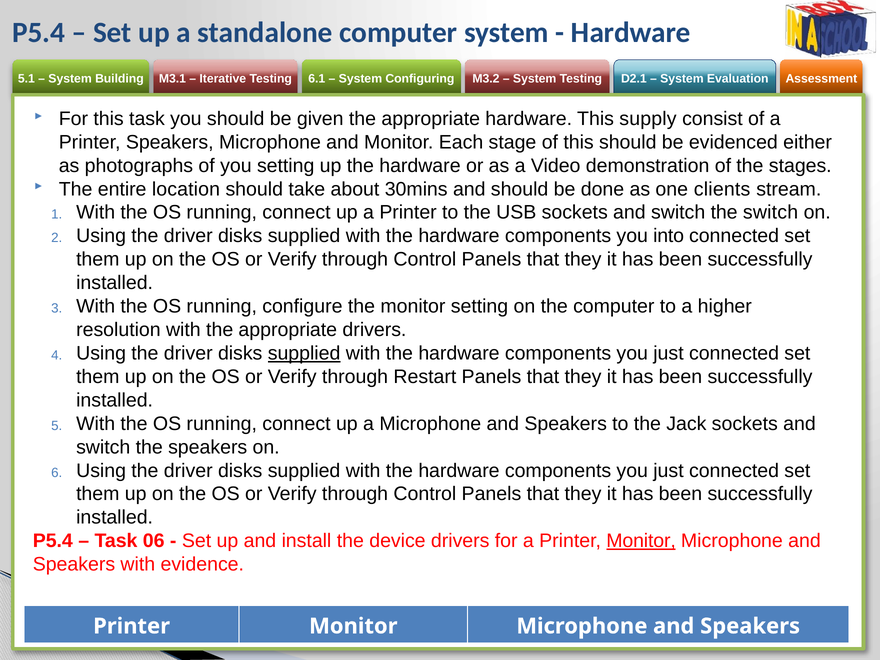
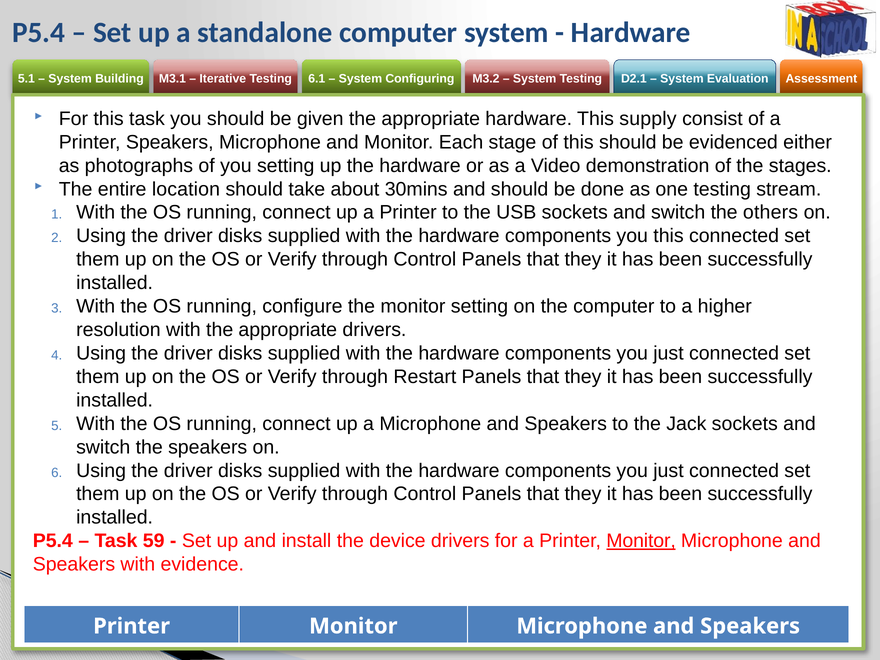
one clients: clients -> testing
the switch: switch -> others
you into: into -> this
supplied at (304, 353) underline: present -> none
06: 06 -> 59
